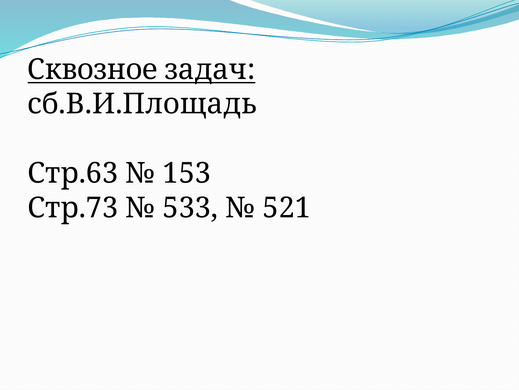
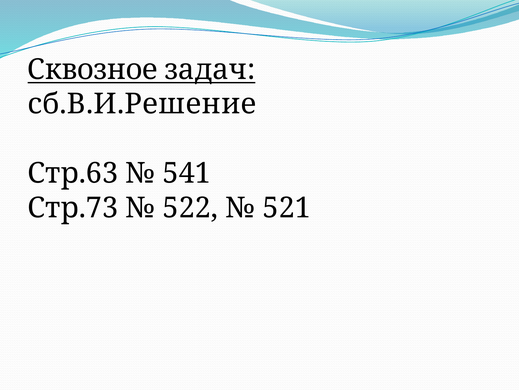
сб.В.И.Площадь: сб.В.И.Площадь -> сб.В.И.Решение
153: 153 -> 541
533: 533 -> 522
